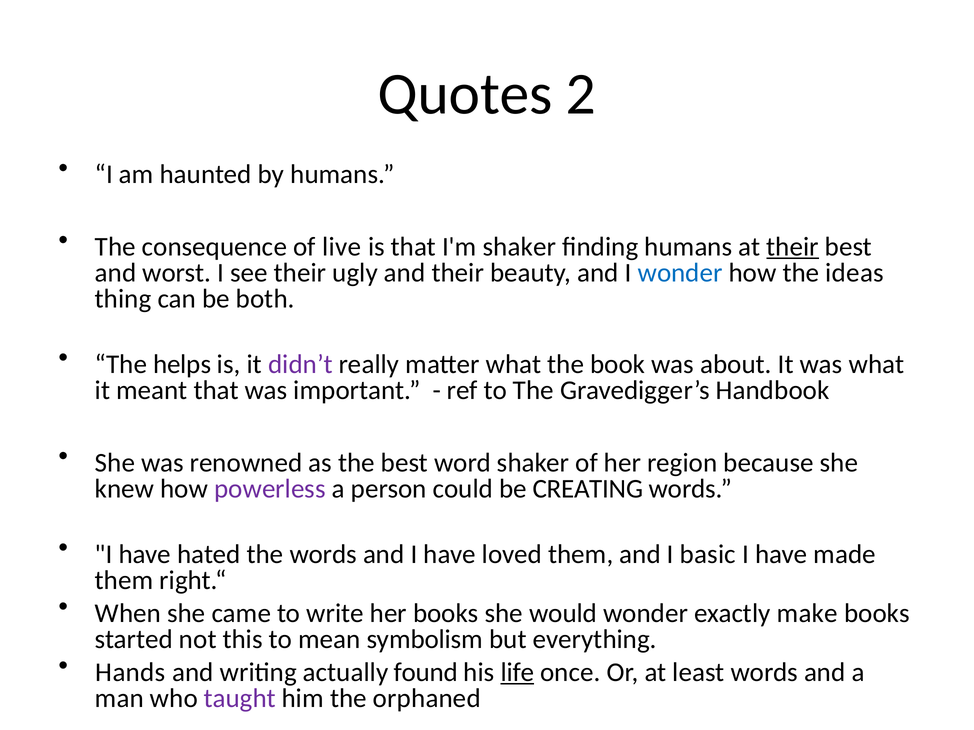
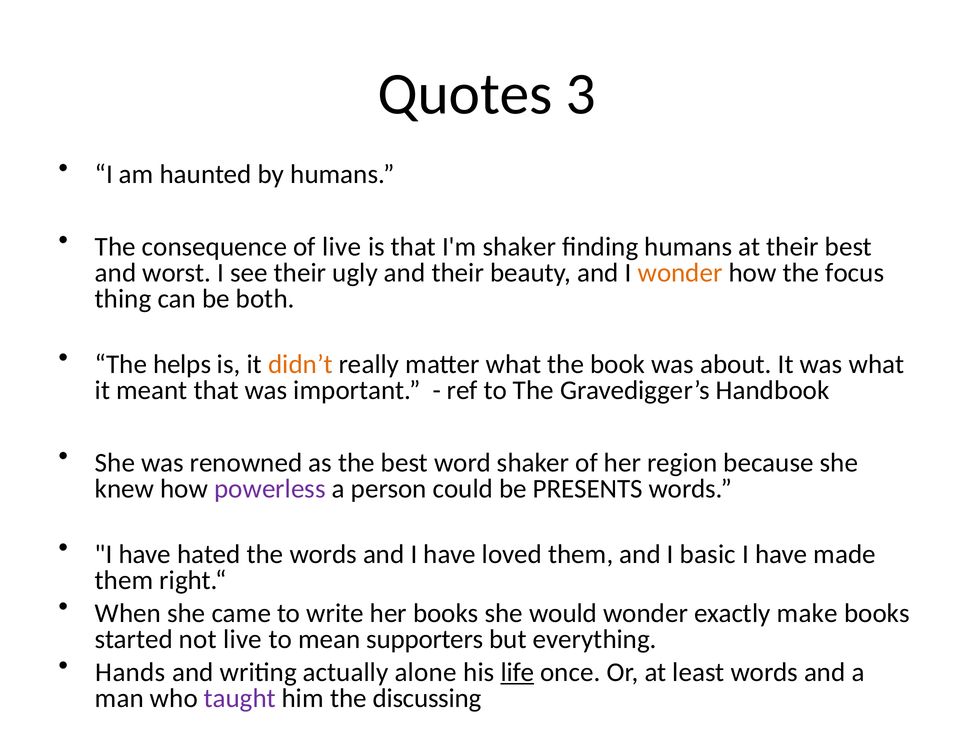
2: 2 -> 3
their at (793, 247) underline: present -> none
wonder at (680, 273) colour: blue -> orange
ideas: ideas -> focus
didn’t colour: purple -> orange
CREATING: CREATING -> PRESENTS
not this: this -> live
symbolism: symbolism -> supporters
found: found -> alone
orphaned: orphaned -> discussing
